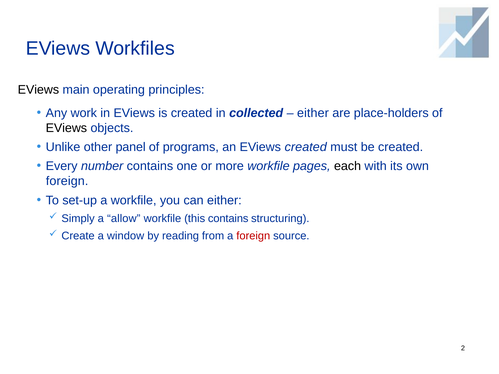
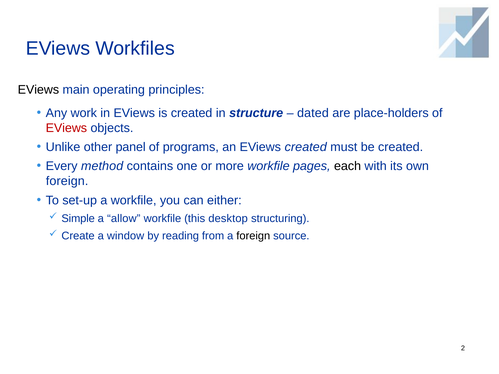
collected: collected -> structure
either at (313, 113): either -> dated
EViews at (66, 128) colour: black -> red
number: number -> method
Simply: Simply -> Simple
this contains: contains -> desktop
foreign at (253, 236) colour: red -> black
